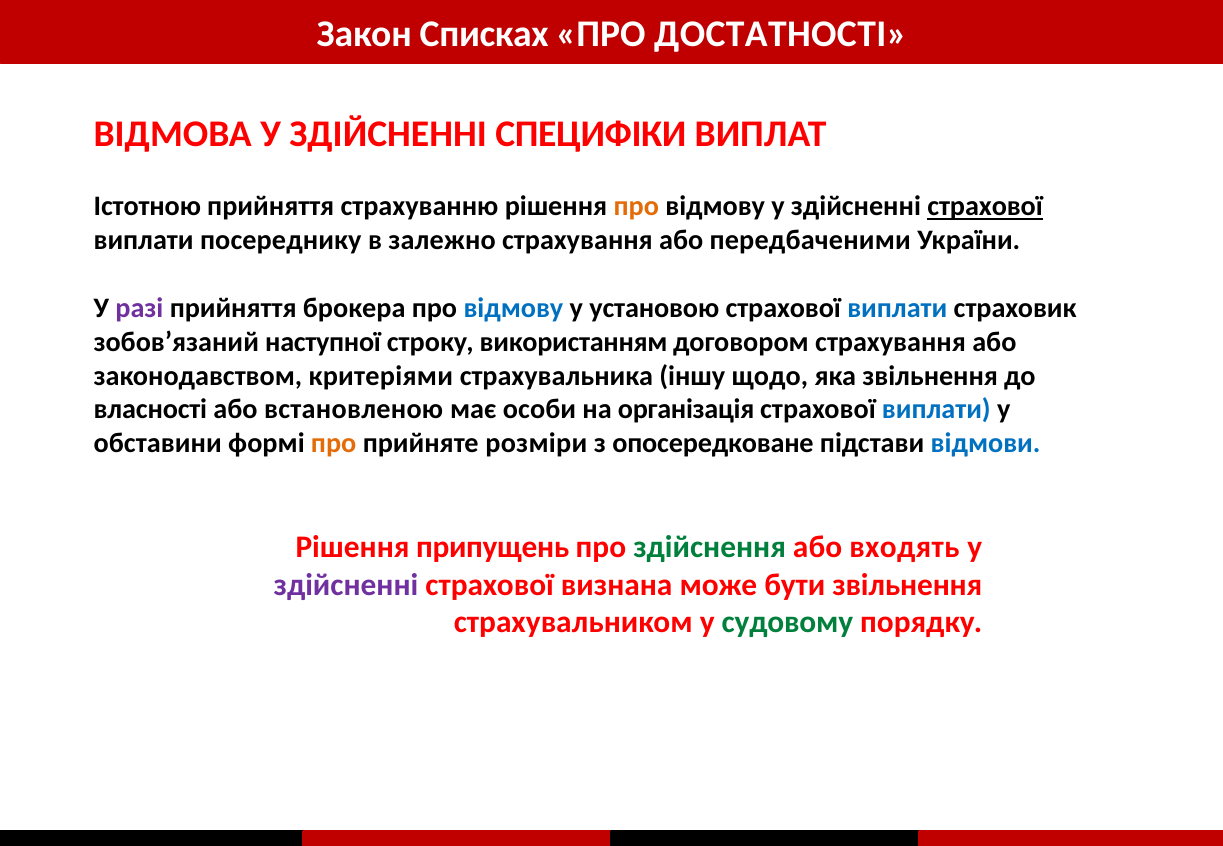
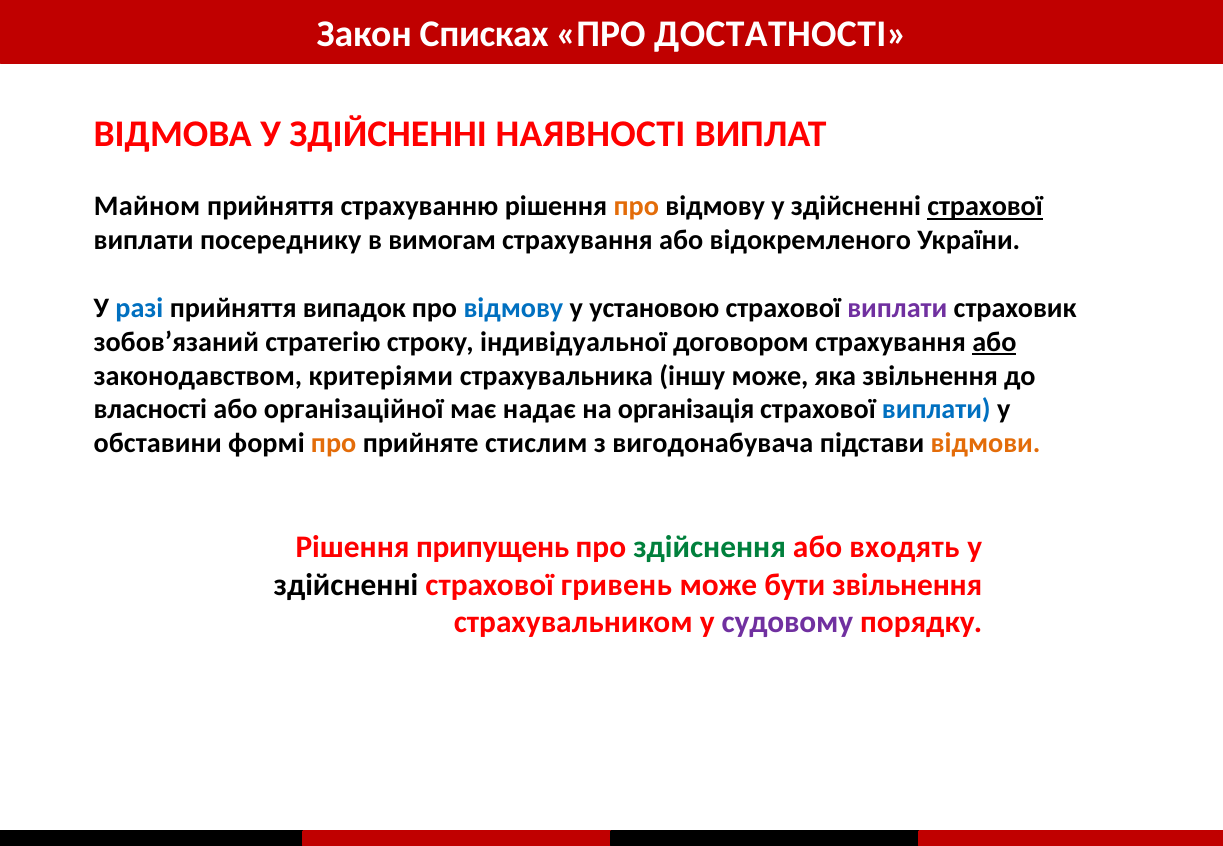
СПЕЦИФІКИ: СПЕЦИФІКИ -> НАЯВНОСТІ
Істотною: Істотною -> Майном
залежно: залежно -> вимогам
передбаченими: передбаченими -> відокремленого
разі colour: purple -> blue
брокера: брокера -> випадок
виплати at (897, 308) colour: blue -> purple
наступної: наступної -> стратегію
використанням: використанням -> індивідуальної
або at (994, 342) underline: none -> present
іншу щодо: щодо -> може
встановленою: встановленою -> організаційної
особи: особи -> надає
розміри: розміри -> стислим
опосередковане: опосередковане -> вигодонабувача
відмови colour: blue -> orange
здійсненні at (346, 585) colour: purple -> black
визнана: визнана -> гривень
судовому colour: green -> purple
